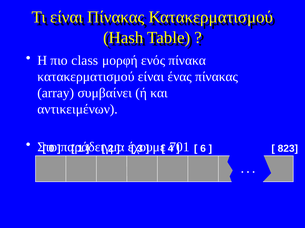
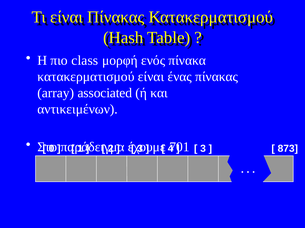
συμβαίνει: συμβαίνει -> associated
6 at (203, 149): 6 -> 3
823: 823 -> 873
